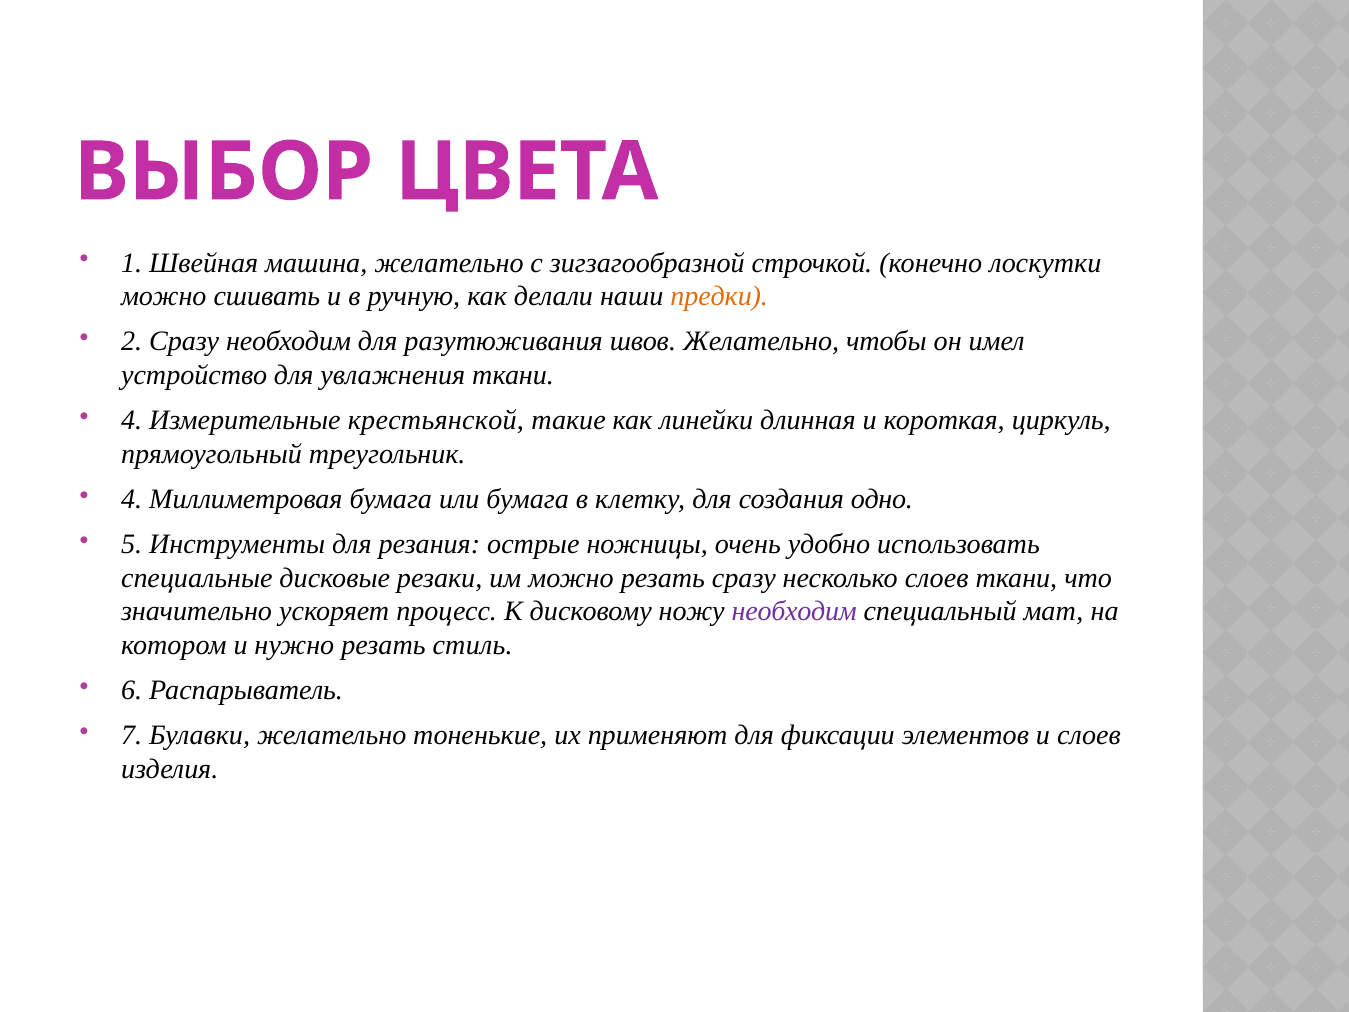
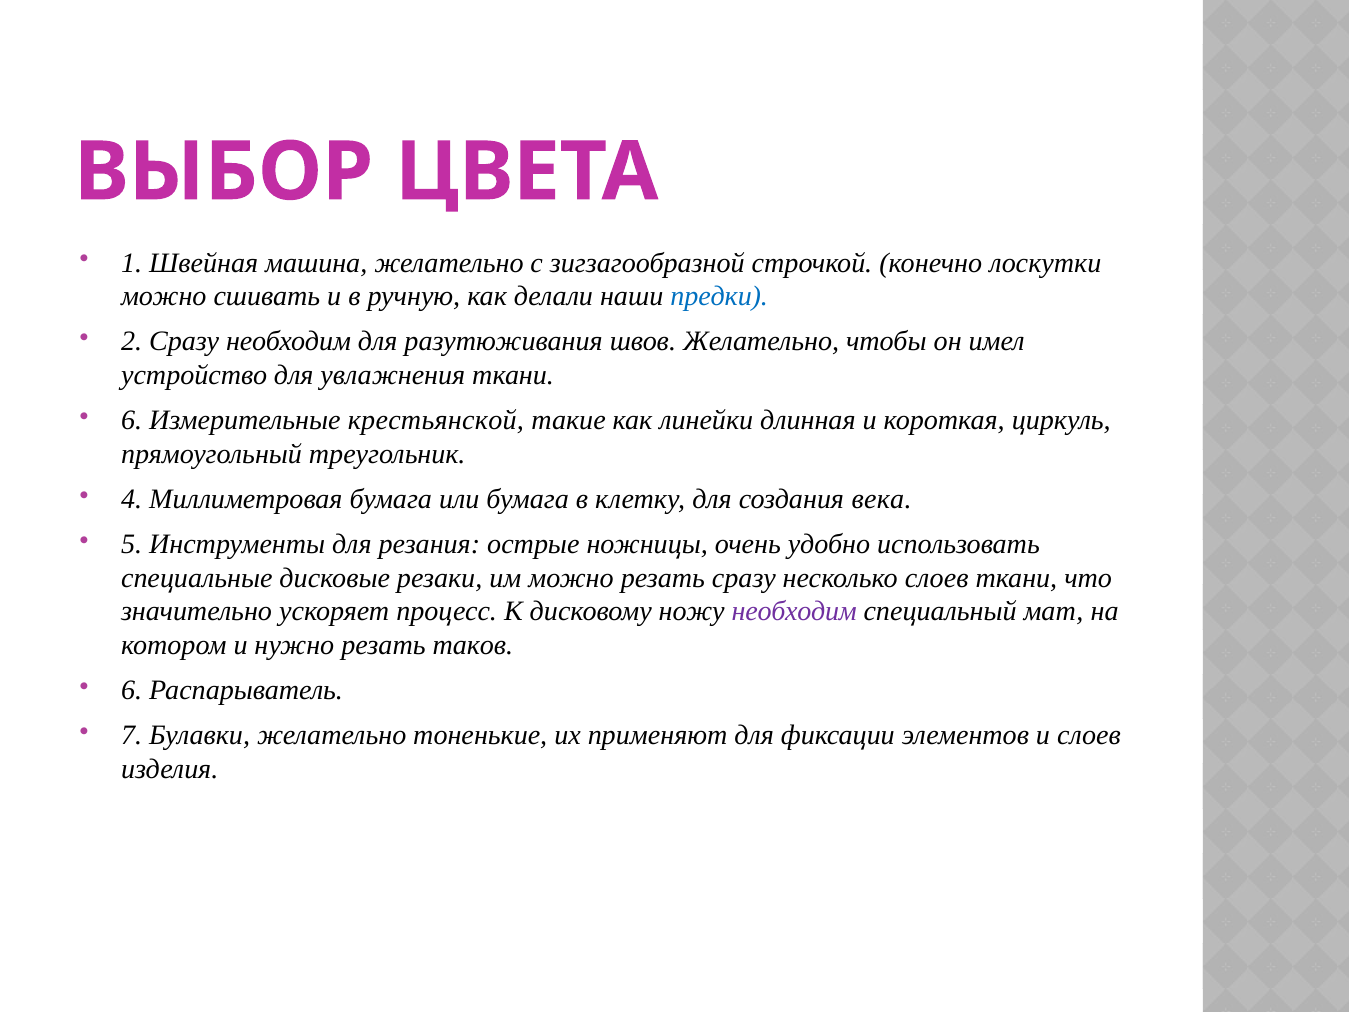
предки colour: orange -> blue
4 at (132, 420): 4 -> 6
одно: одно -> века
стиль: стиль -> таков
